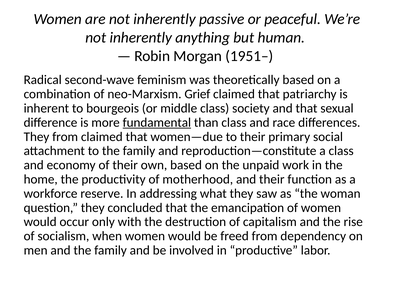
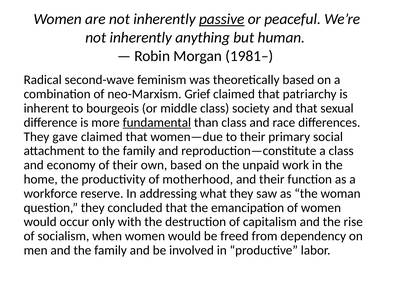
passive underline: none -> present
1951–: 1951– -> 1981–
They from: from -> gave
